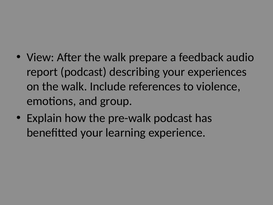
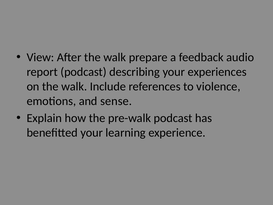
group: group -> sense
